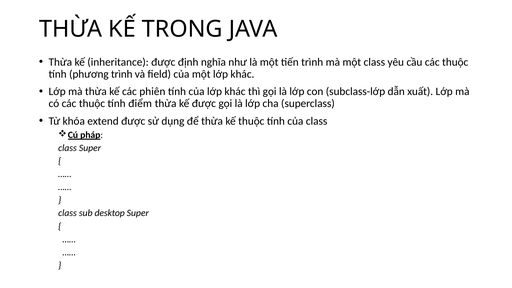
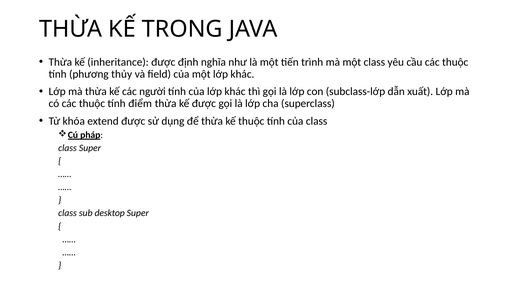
phương trình: trình -> thủy
phiên: phiên -> người
